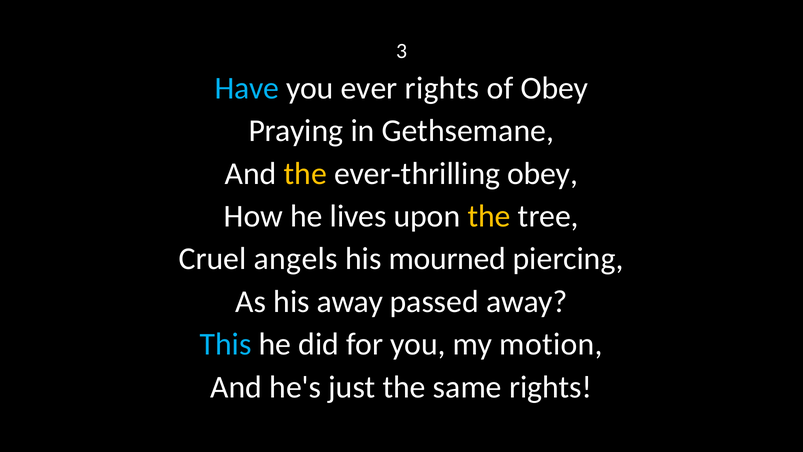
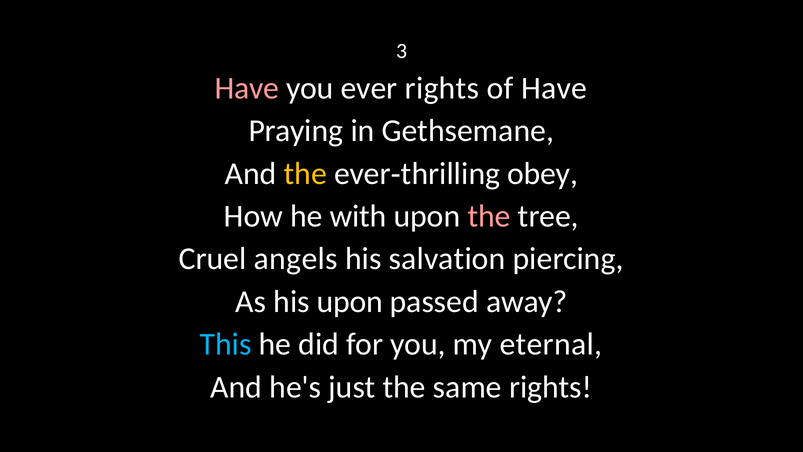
Have at (247, 88) colour: light blue -> pink
of Obey: Obey -> Have
lives: lives -> with
the at (489, 216) colour: yellow -> pink
mourned: mourned -> salvation
his away: away -> upon
motion: motion -> eternal
